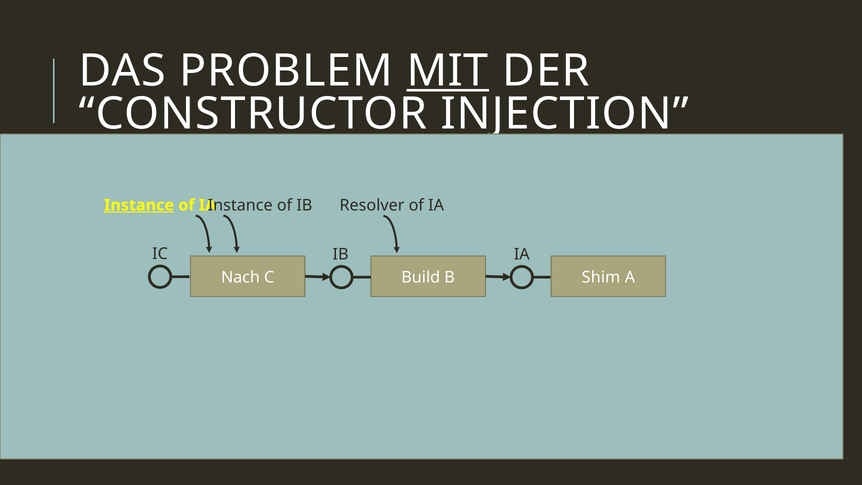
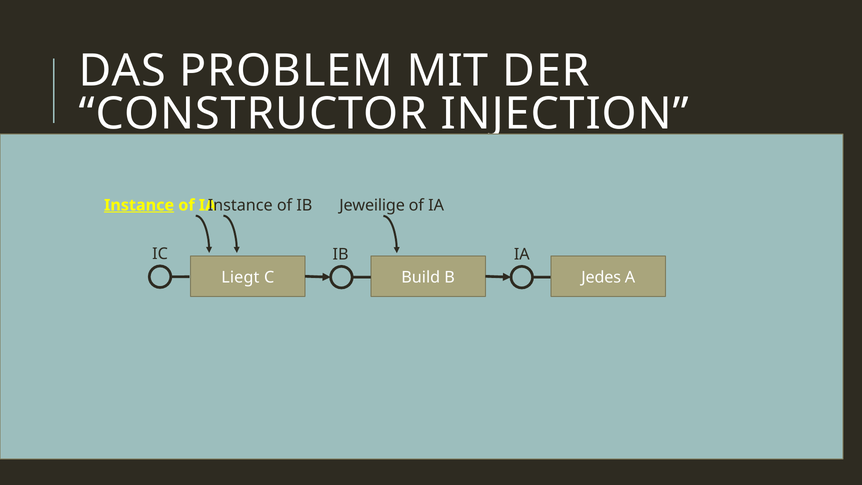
MIT underline: present -> none
Resolver: Resolver -> Jeweilige
Nach: Nach -> Liegt
Shim: Shim -> Jedes
